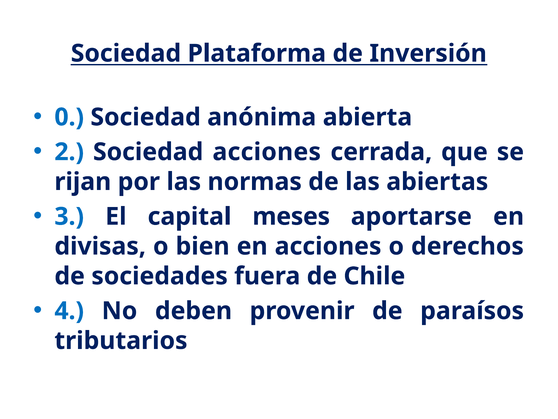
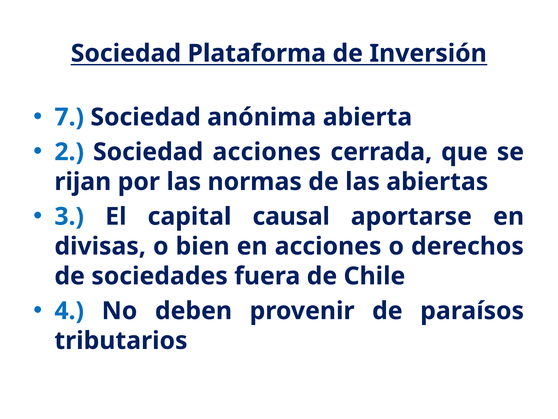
0: 0 -> 7
meses: meses -> causal
